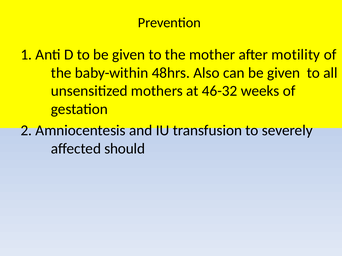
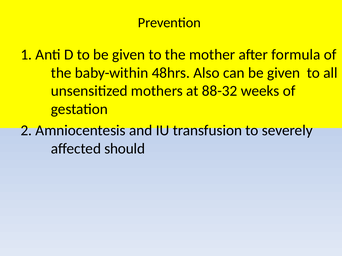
motility: motility -> formula
46-32: 46-32 -> 88-32
